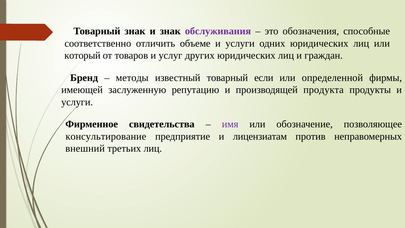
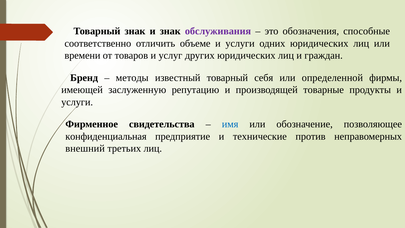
который: который -> времени
если: если -> себя
продукта: продукта -> товарные
имя colour: purple -> blue
консультирование: консультирование -> конфиденциальная
лицензиатам: лицензиатам -> технические
